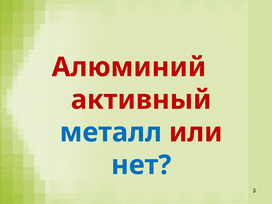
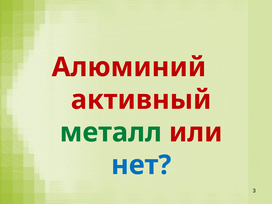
металл colour: blue -> green
